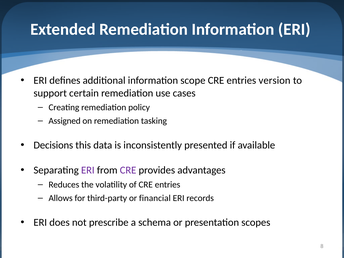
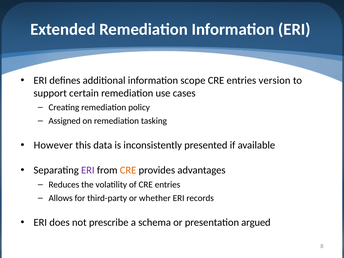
Decisions: Decisions -> However
CRE at (128, 170) colour: purple -> orange
financial: financial -> whether
scopes: scopes -> argued
